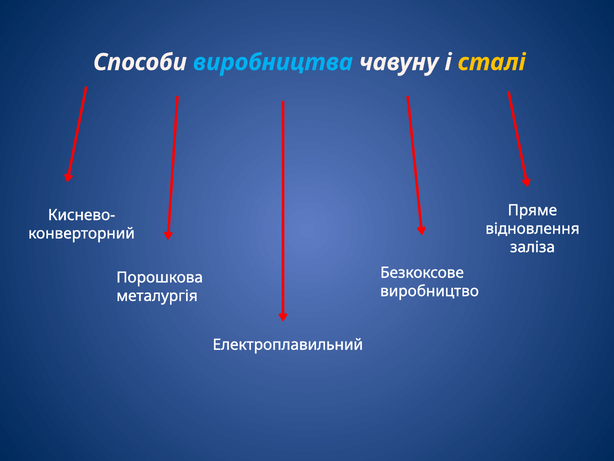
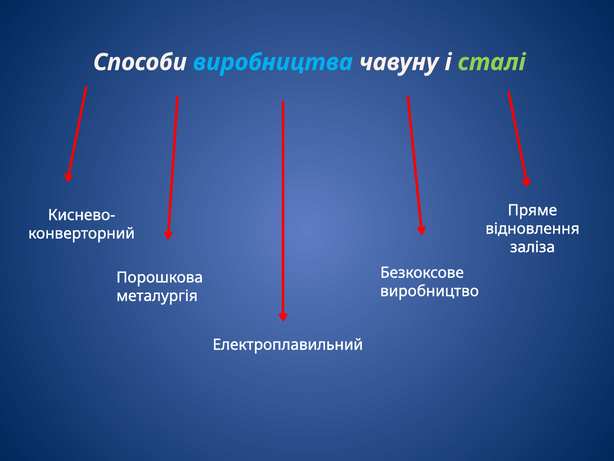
сталі colour: yellow -> light green
